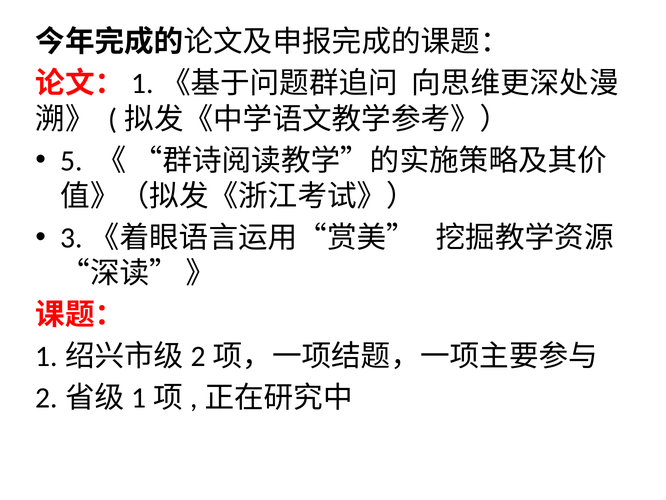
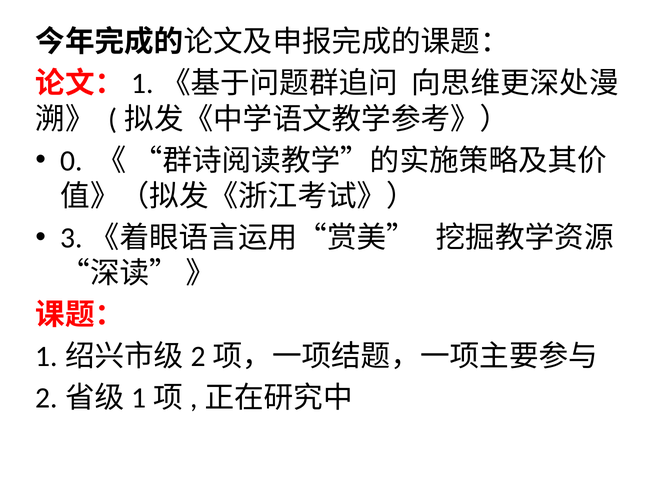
5: 5 -> 0
